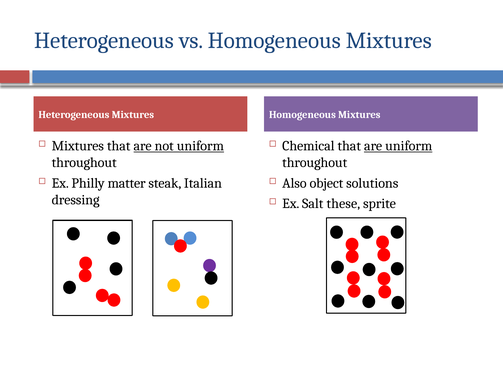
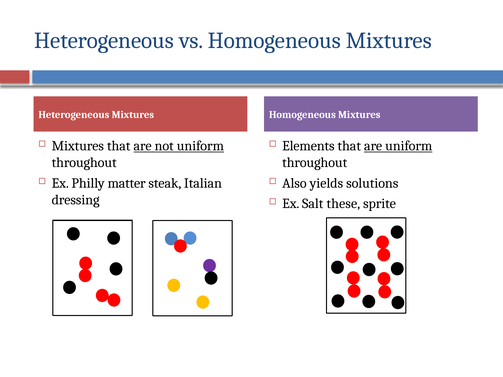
Chemical: Chemical -> Elements
object: object -> yields
